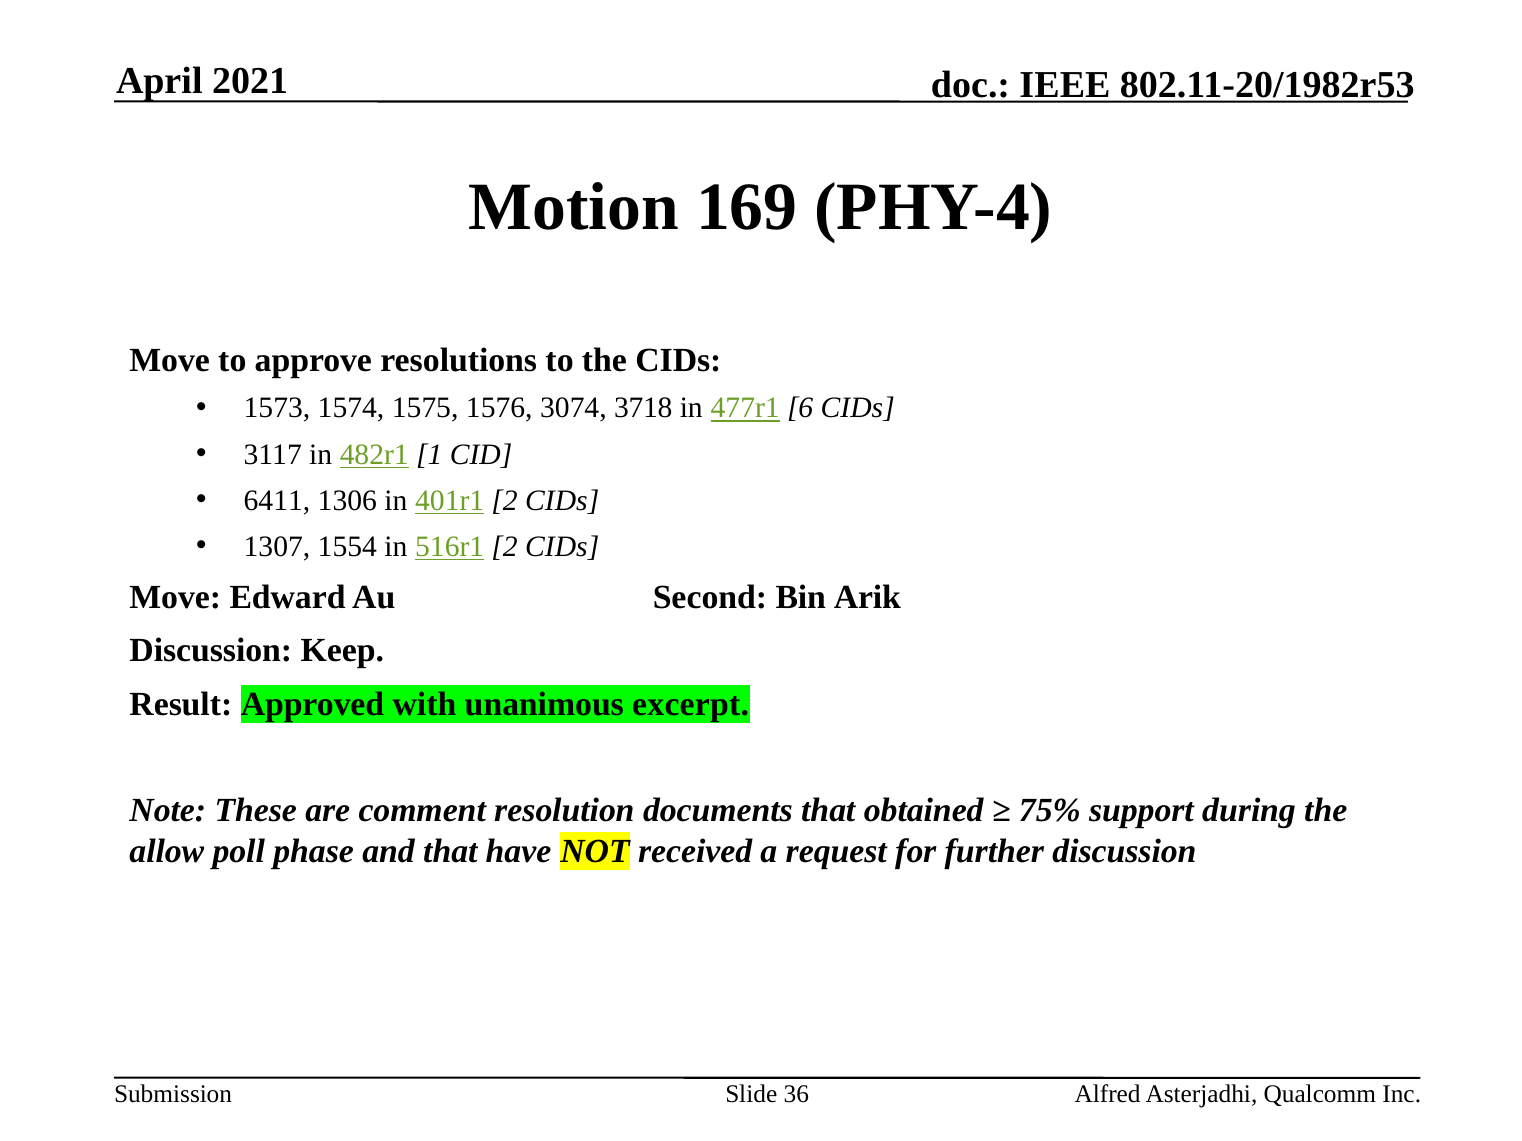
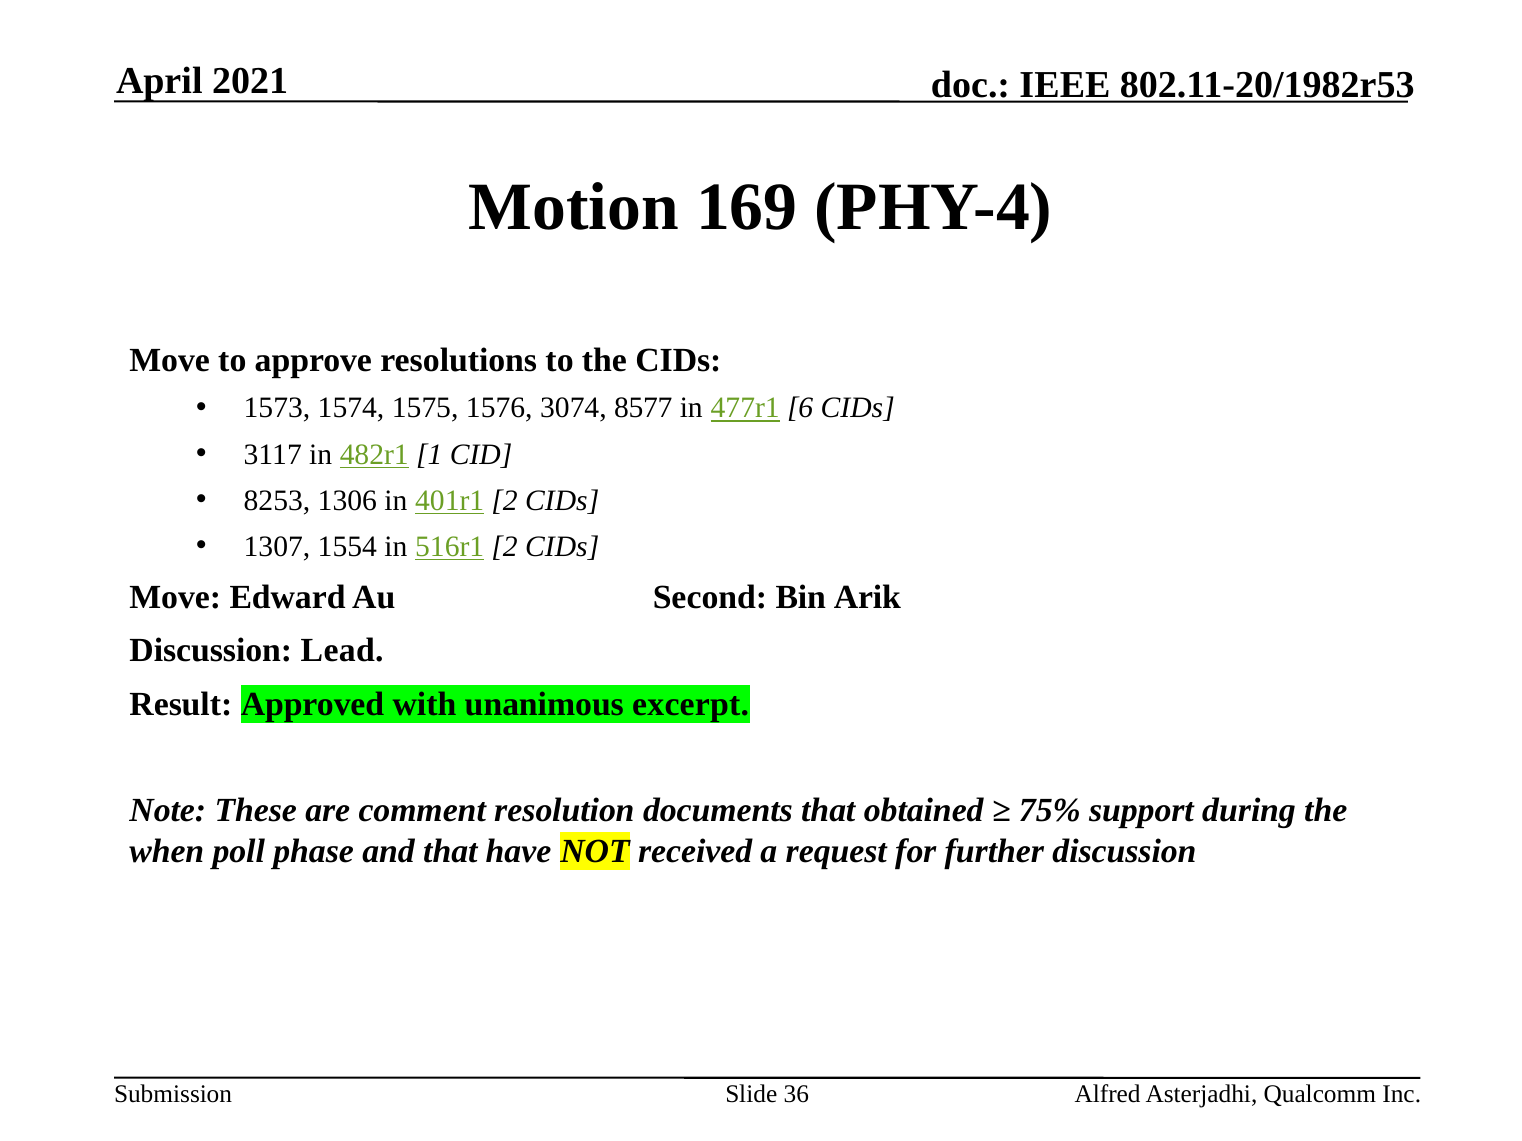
3718: 3718 -> 8577
6411: 6411 -> 8253
Keep: Keep -> Lead
allow: allow -> when
